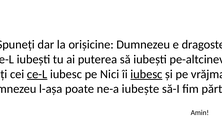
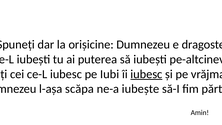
ce-L underline: present -> none
Nici: Nici -> Iubi
poate: poate -> scăpa
